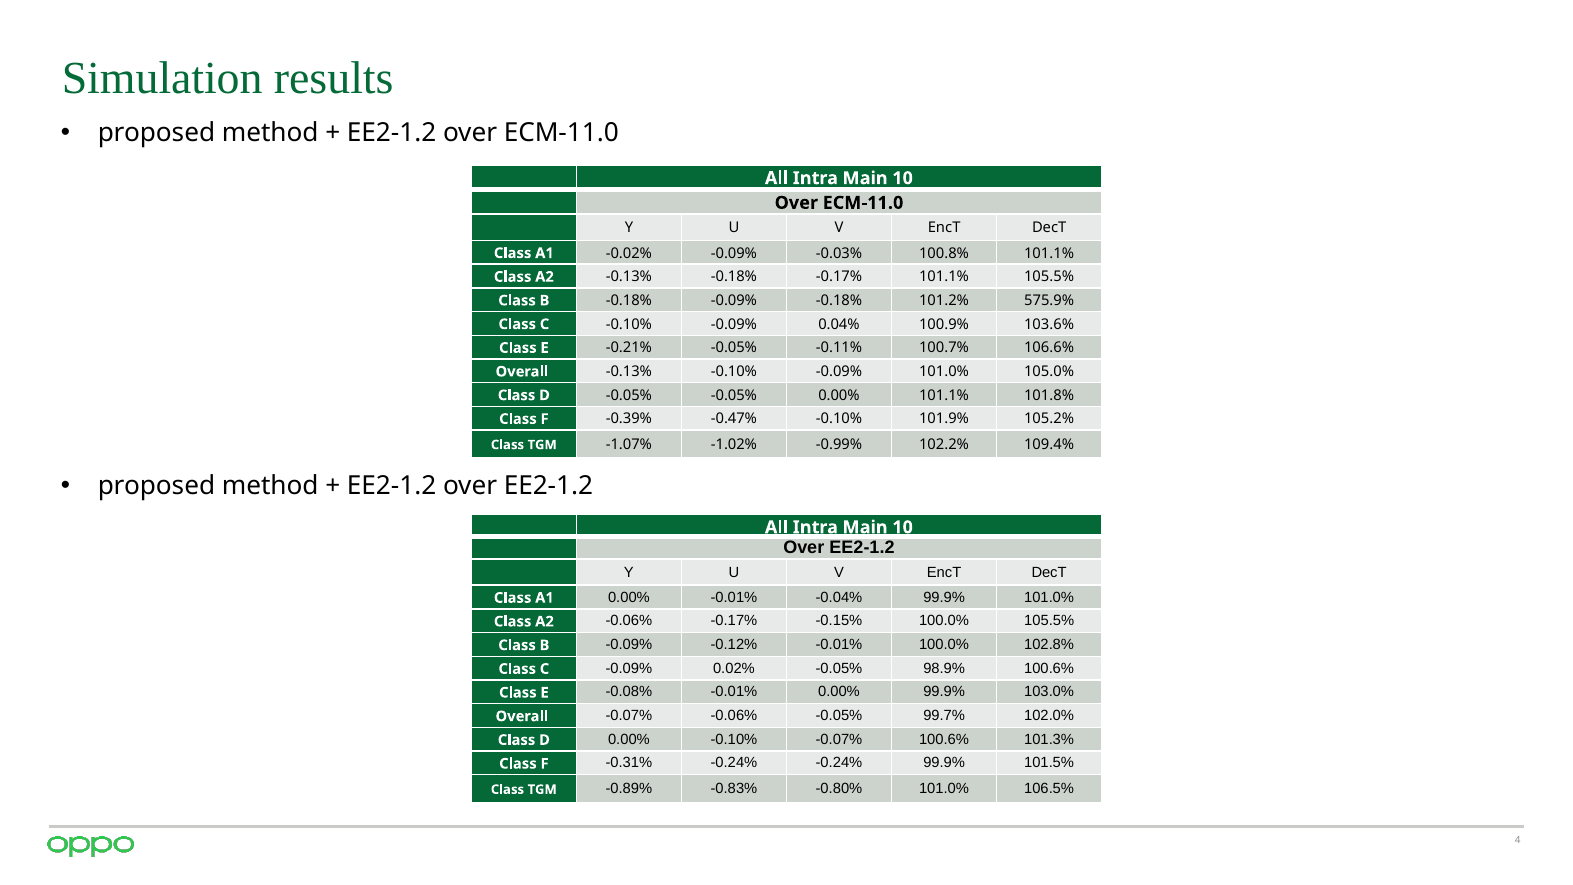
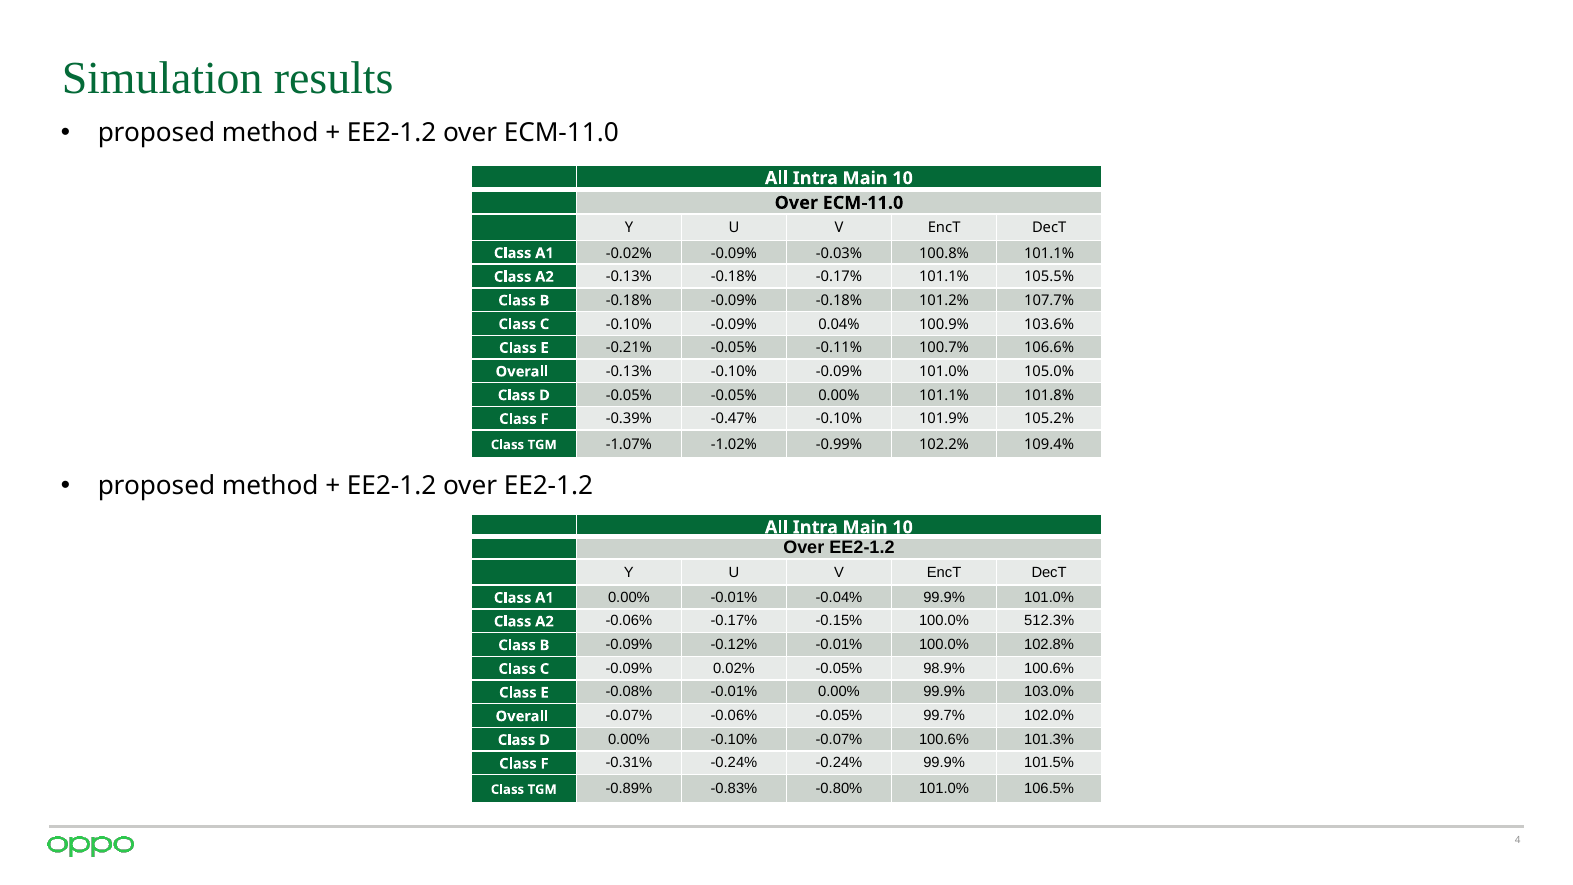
575.9%: 575.9% -> 107.7%
100.0% 105.5%: 105.5% -> 512.3%
